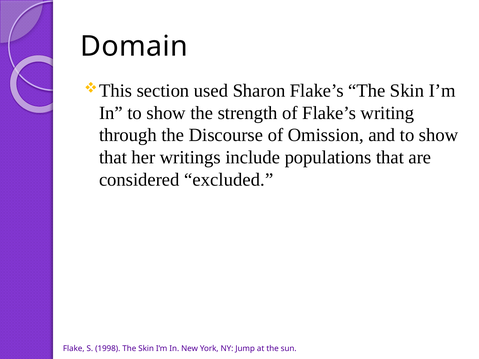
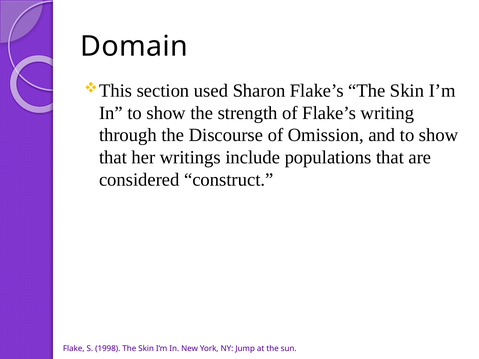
excluded: excluded -> construct
